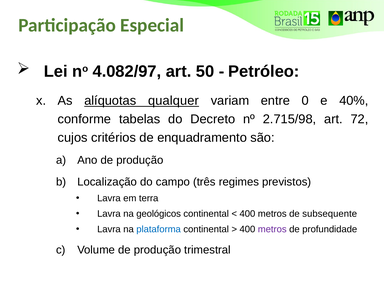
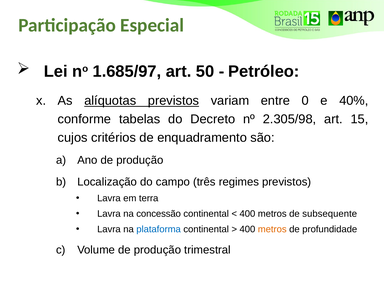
4.082/97: 4.082/97 -> 1.685/97
alíquotas qualquer: qualquer -> previstos
2.715/98: 2.715/98 -> 2.305/98
72: 72 -> 15
geológicos: geológicos -> concessão
metros at (272, 229) colour: purple -> orange
